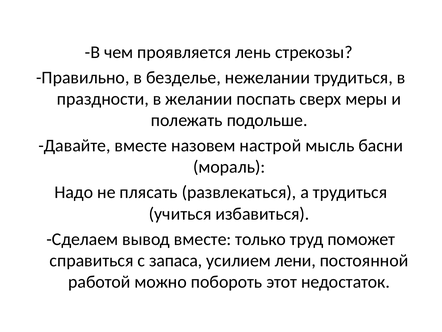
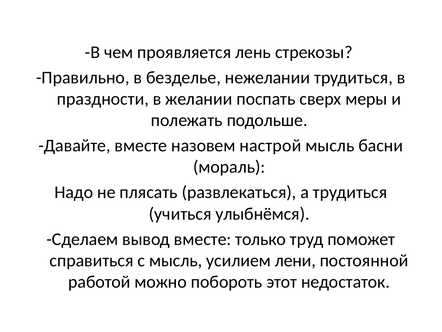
избавиться: избавиться -> улыбнёмся
с запаса: запаса -> мысль
